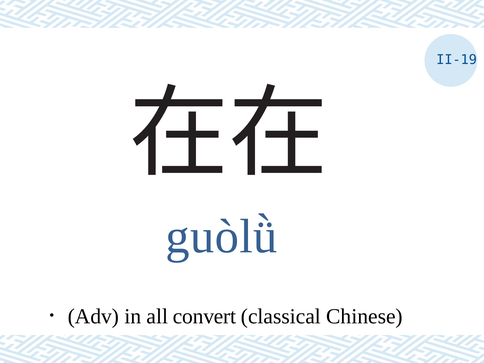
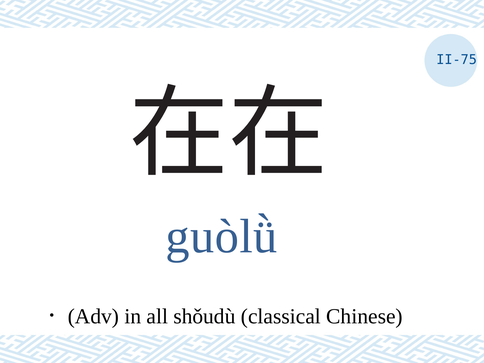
II-19: II-19 -> II-75
convert: convert -> shǒudù
